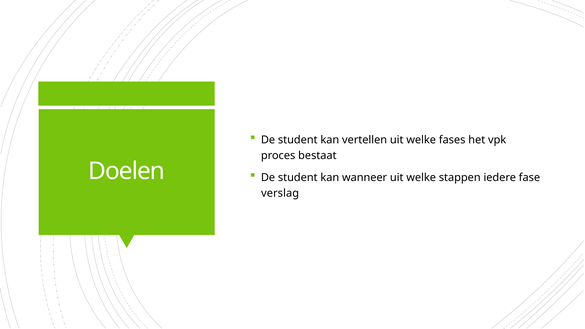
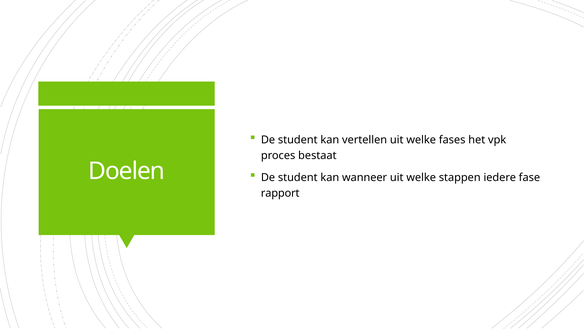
verslag: verslag -> rapport
